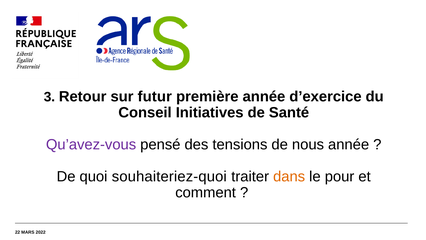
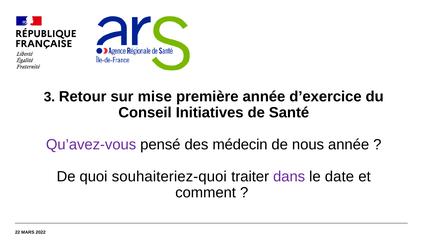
futur: futur -> mise
tensions: tensions -> médecin
dans colour: orange -> purple
pour: pour -> date
